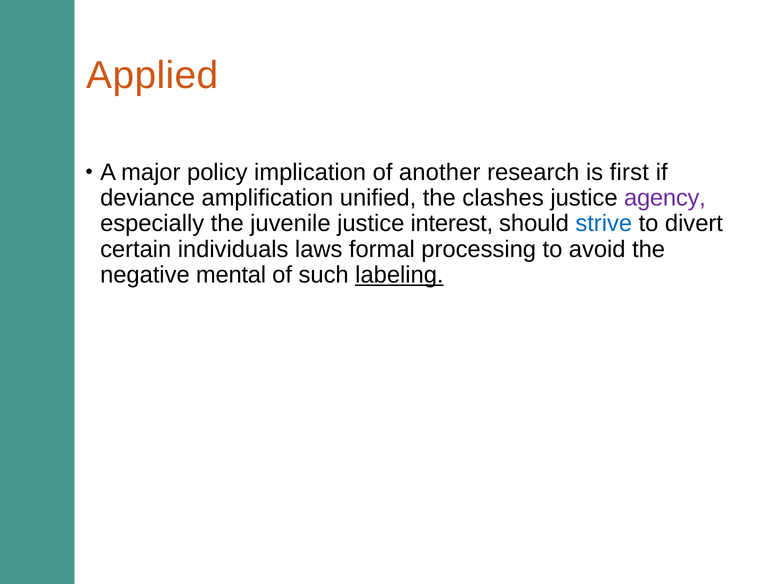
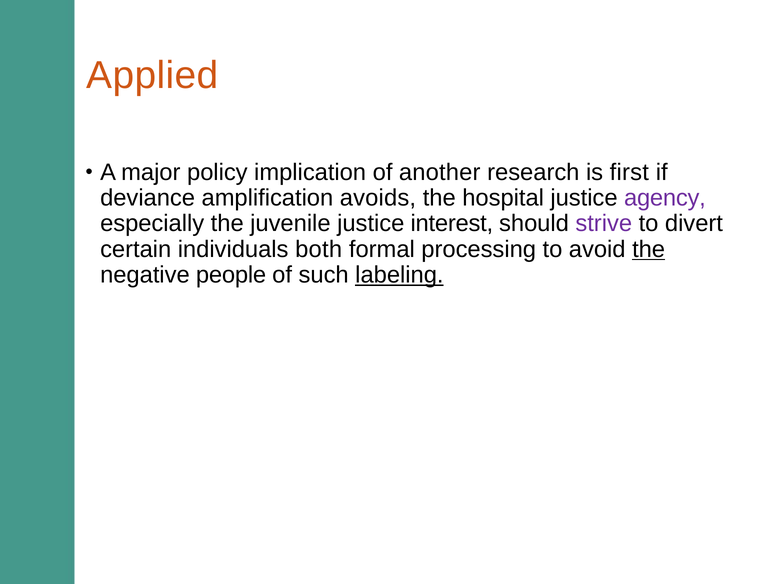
unified: unified -> avoids
clashes: clashes -> hospital
strive colour: blue -> purple
laws: laws -> both
the at (649, 249) underline: none -> present
mental: mental -> people
